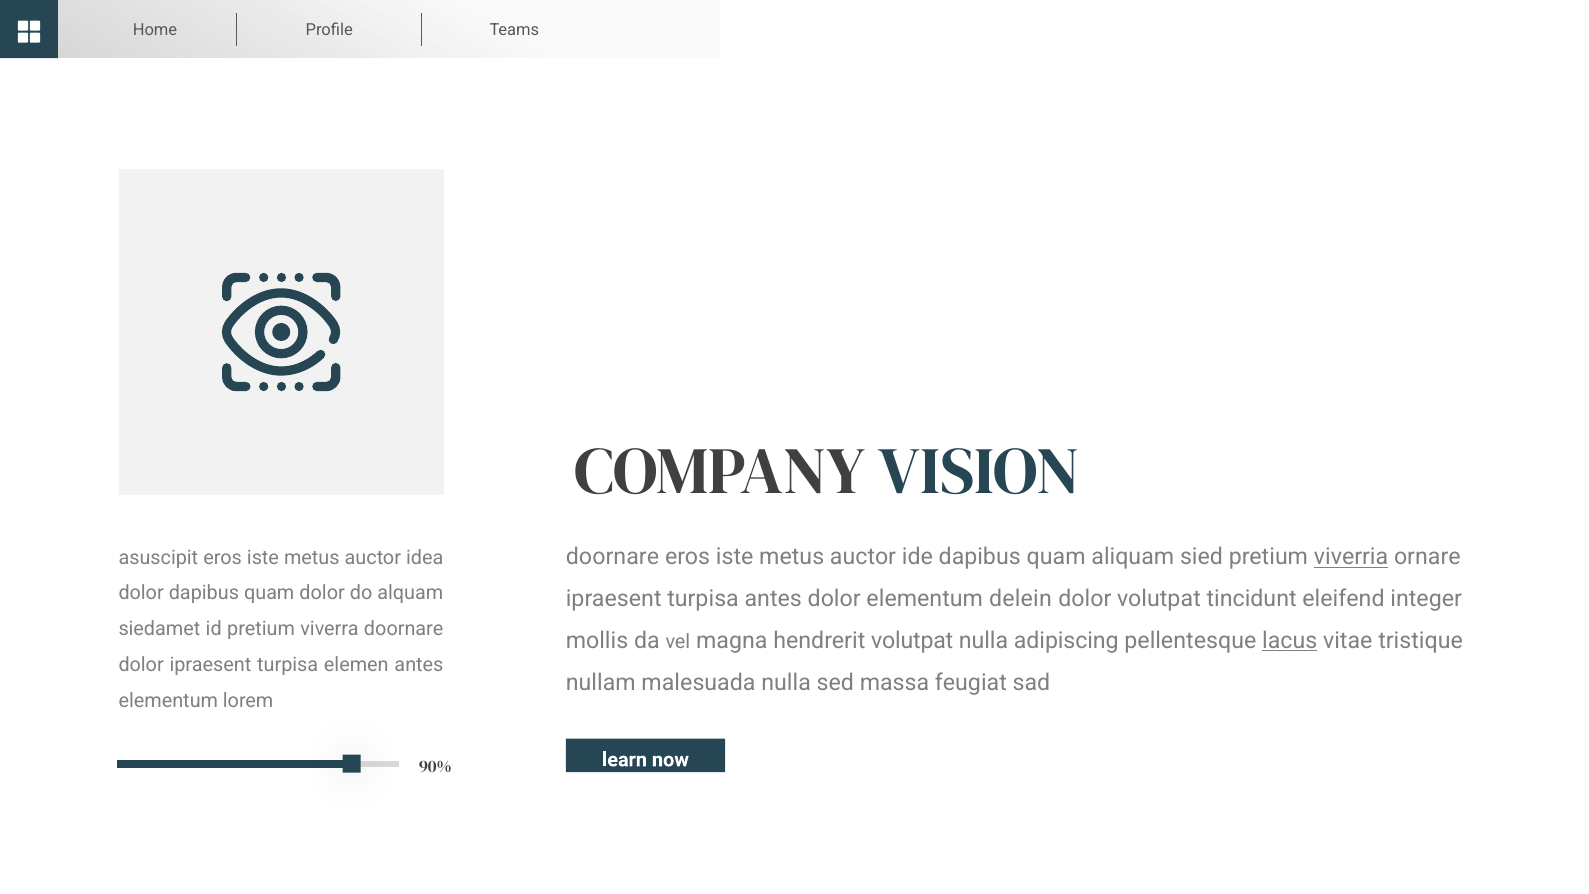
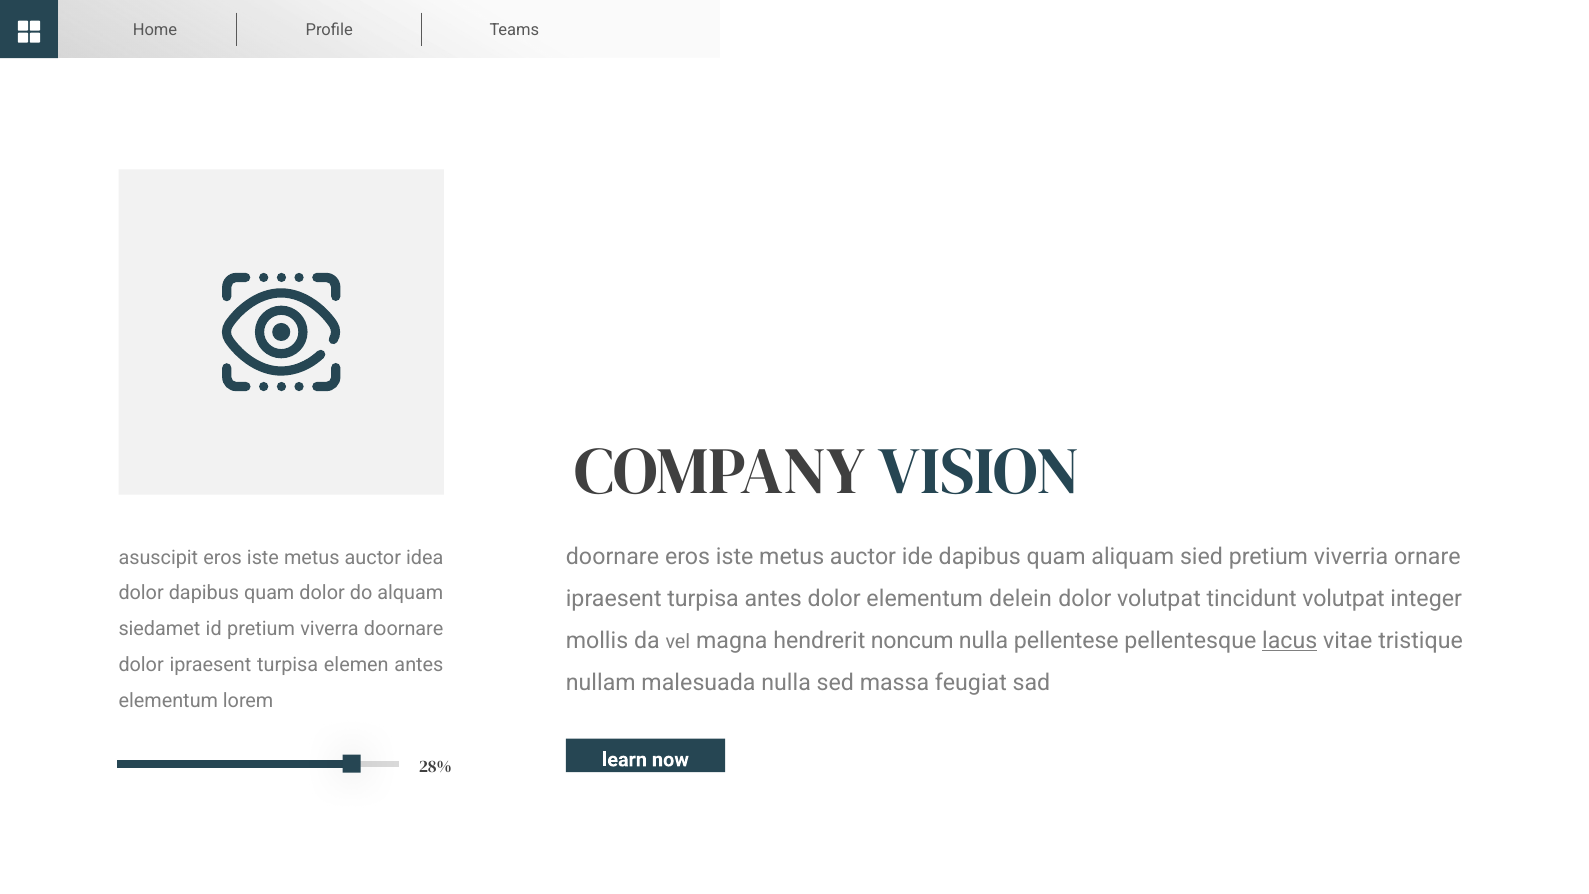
viverria underline: present -> none
tincidunt eleifend: eleifend -> volutpat
hendrerit volutpat: volutpat -> noncum
adipiscing: adipiscing -> pellentese
90%: 90% -> 28%
